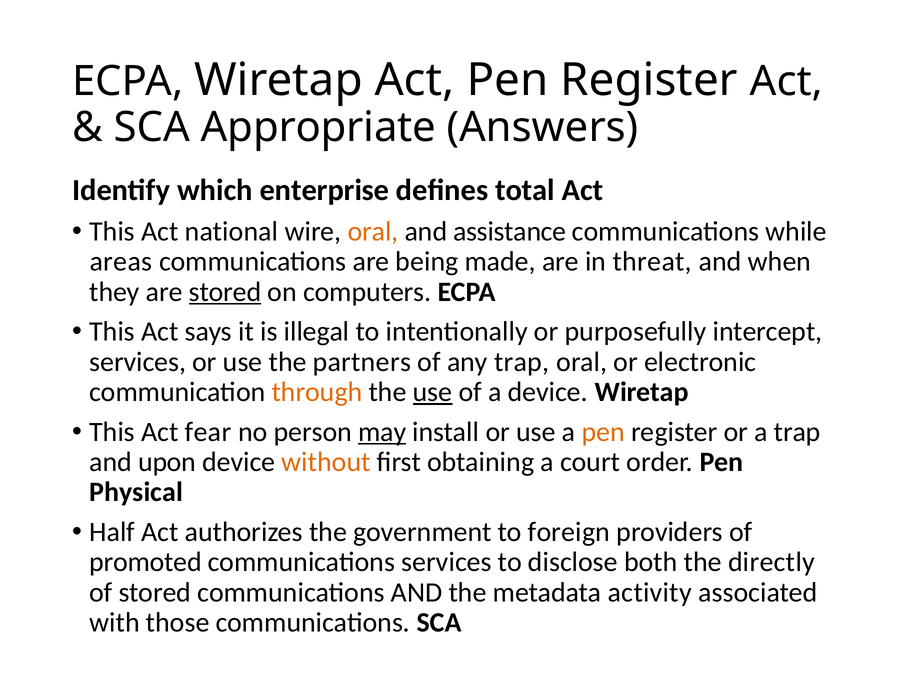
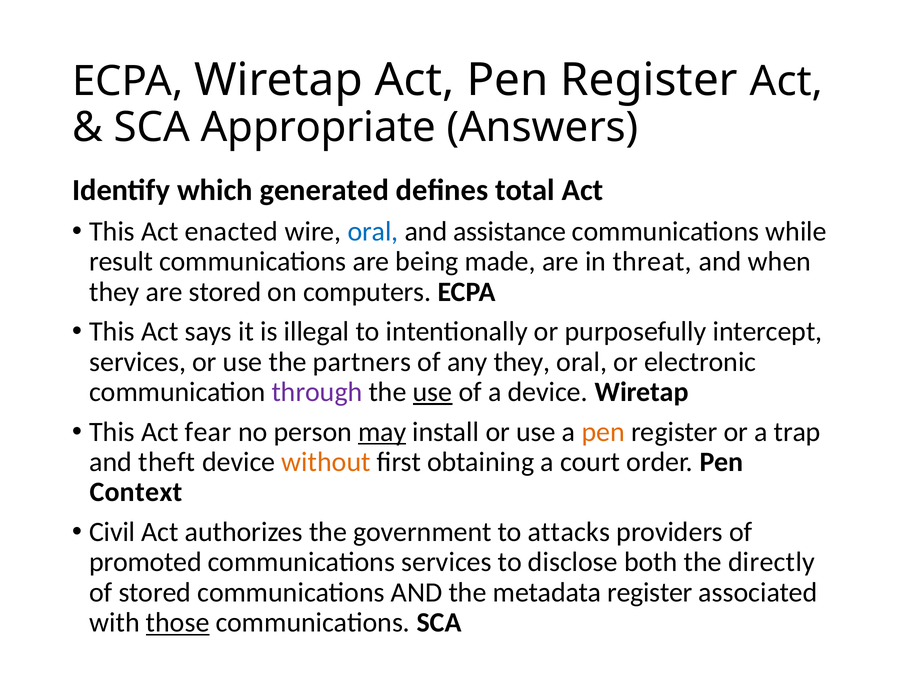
enterprise: enterprise -> generated
national: national -> enacted
oral at (373, 231) colour: orange -> blue
areas: areas -> result
stored at (225, 292) underline: present -> none
any trap: trap -> they
through colour: orange -> purple
upon: upon -> theft
Physical: Physical -> Context
Half: Half -> Civil
foreign: foreign -> attacks
metadata activity: activity -> register
those underline: none -> present
